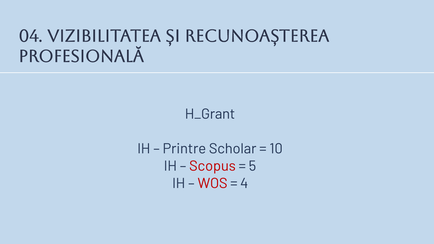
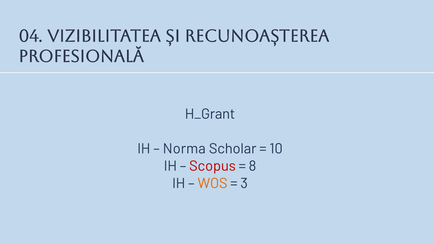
Printre: Printre -> Norma
5: 5 -> 8
WOS colour: red -> orange
4: 4 -> 3
